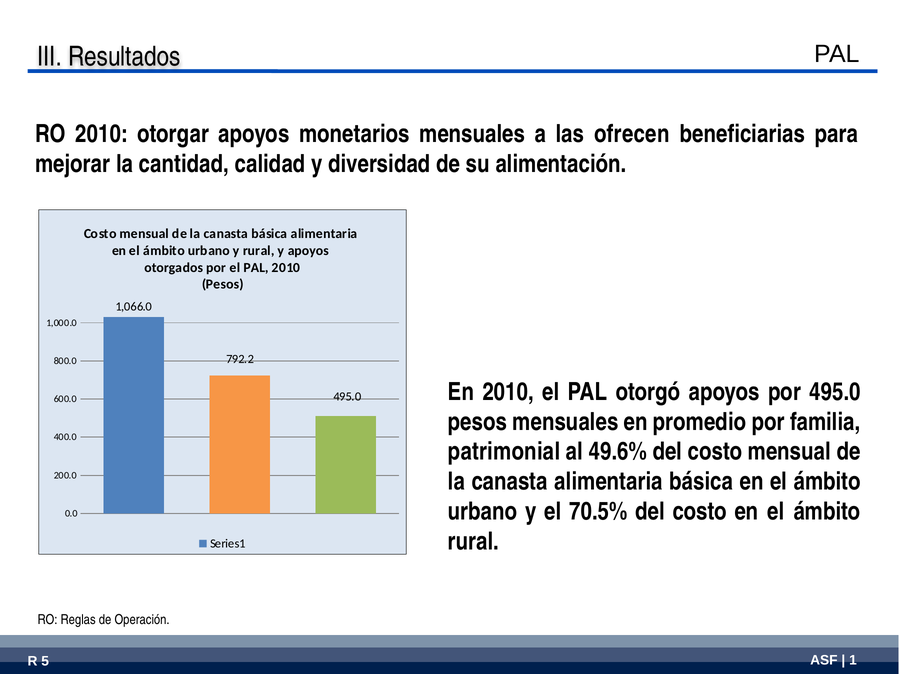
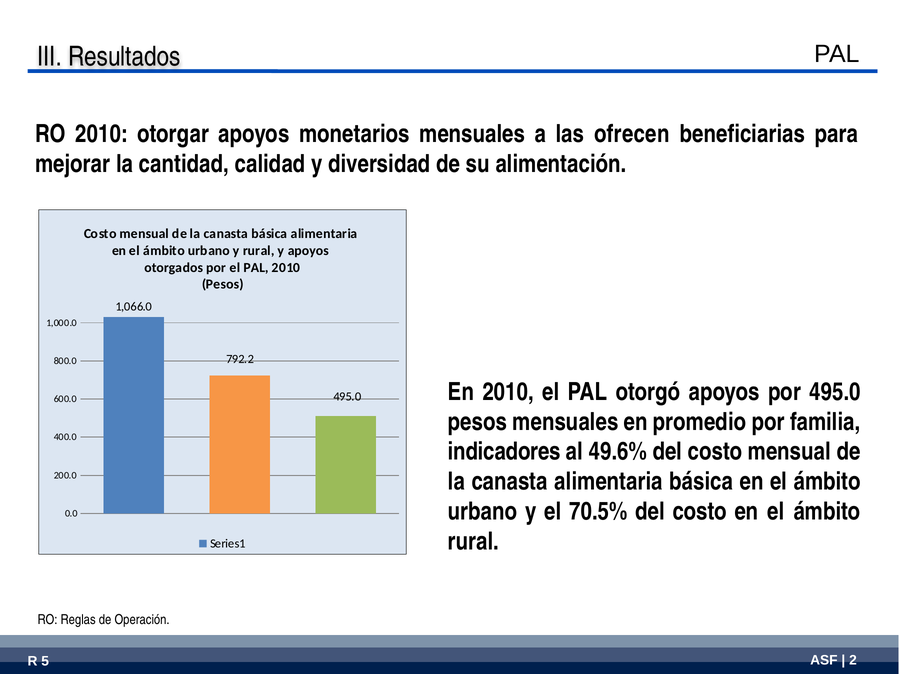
patrimonial: patrimonial -> indicadores
1: 1 -> 2
